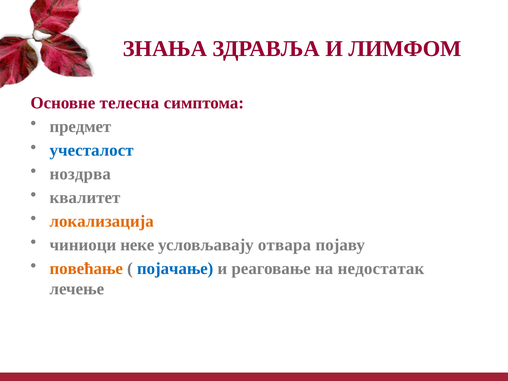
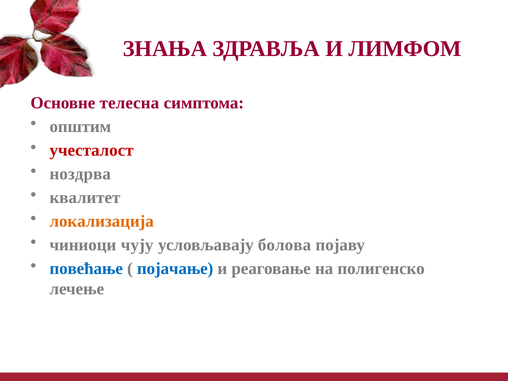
предмет: предмет -> општим
учесталост colour: blue -> red
неке: неке -> чују
отвара: отвара -> болова
повећање colour: orange -> blue
недостатак: недостатак -> полигенско
